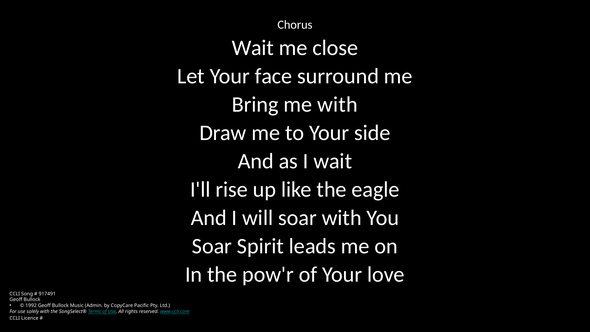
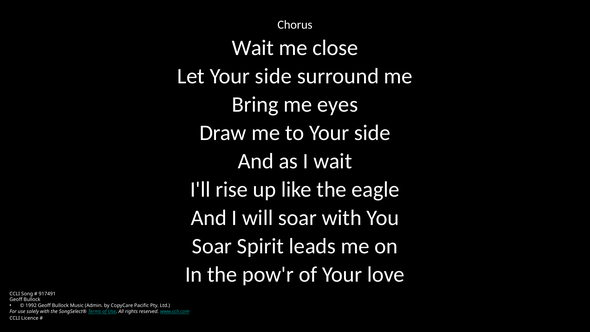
Let Your face: face -> side
me with: with -> eyes
